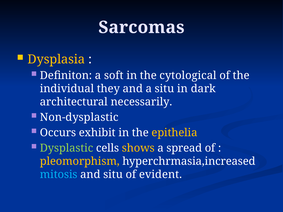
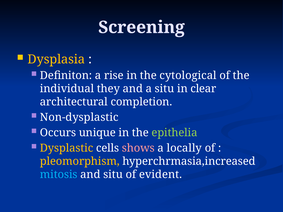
Sarcomas: Sarcomas -> Screening
soft: soft -> rise
dark: dark -> clear
necessarily: necessarily -> completion
exhibit: exhibit -> unique
epithelia colour: yellow -> light green
Dysplastic colour: light green -> yellow
shows colour: yellow -> pink
spread: spread -> locally
